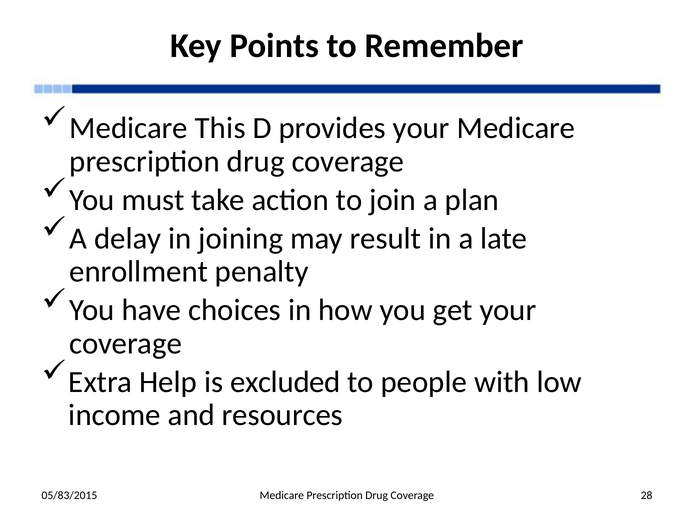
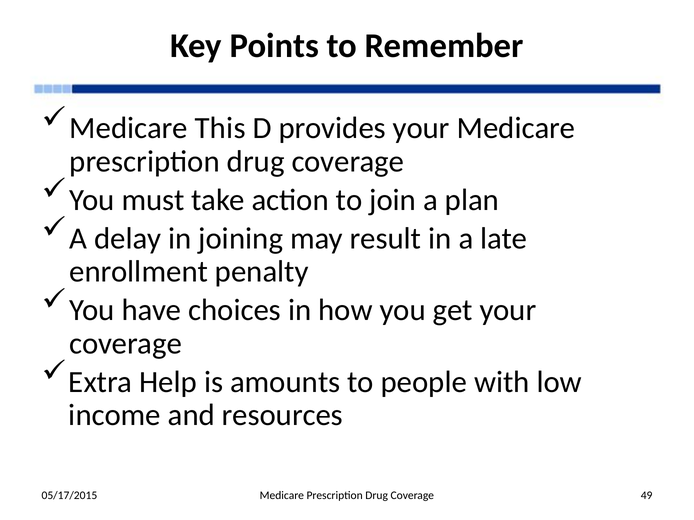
excluded: excluded -> amounts
05/83/2015: 05/83/2015 -> 05/17/2015
28: 28 -> 49
